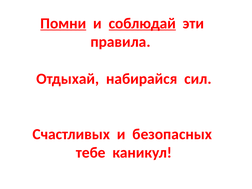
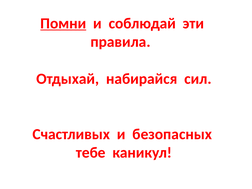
соблюдай underline: present -> none
